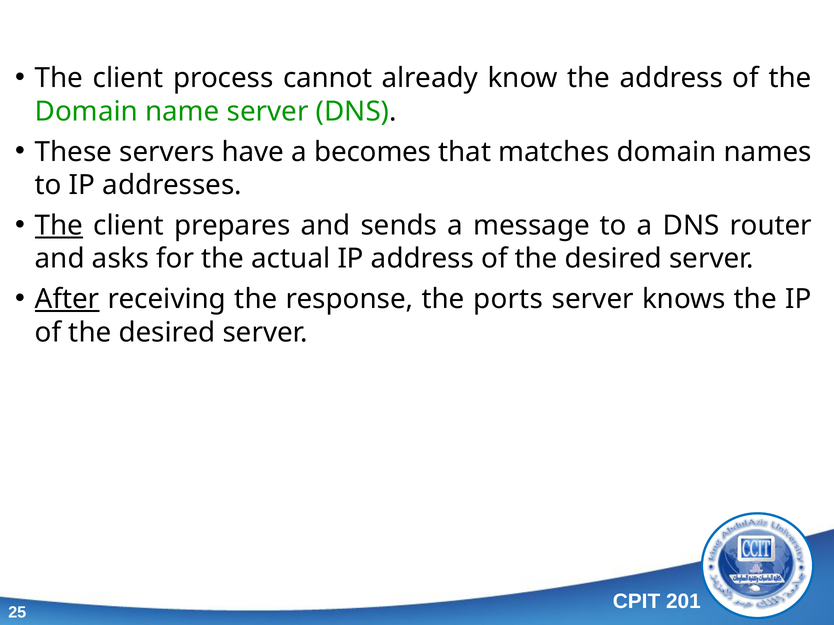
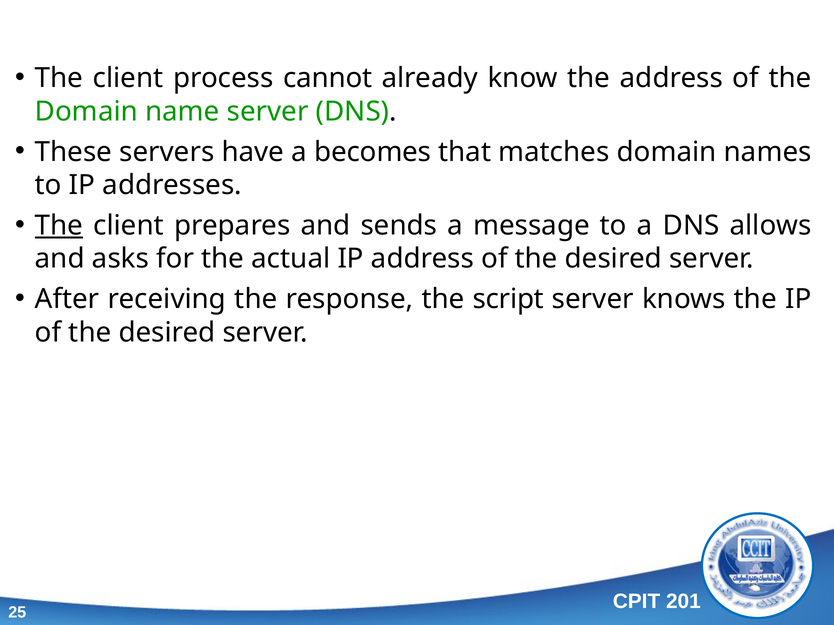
router: router -> allows
After underline: present -> none
ports: ports -> script
